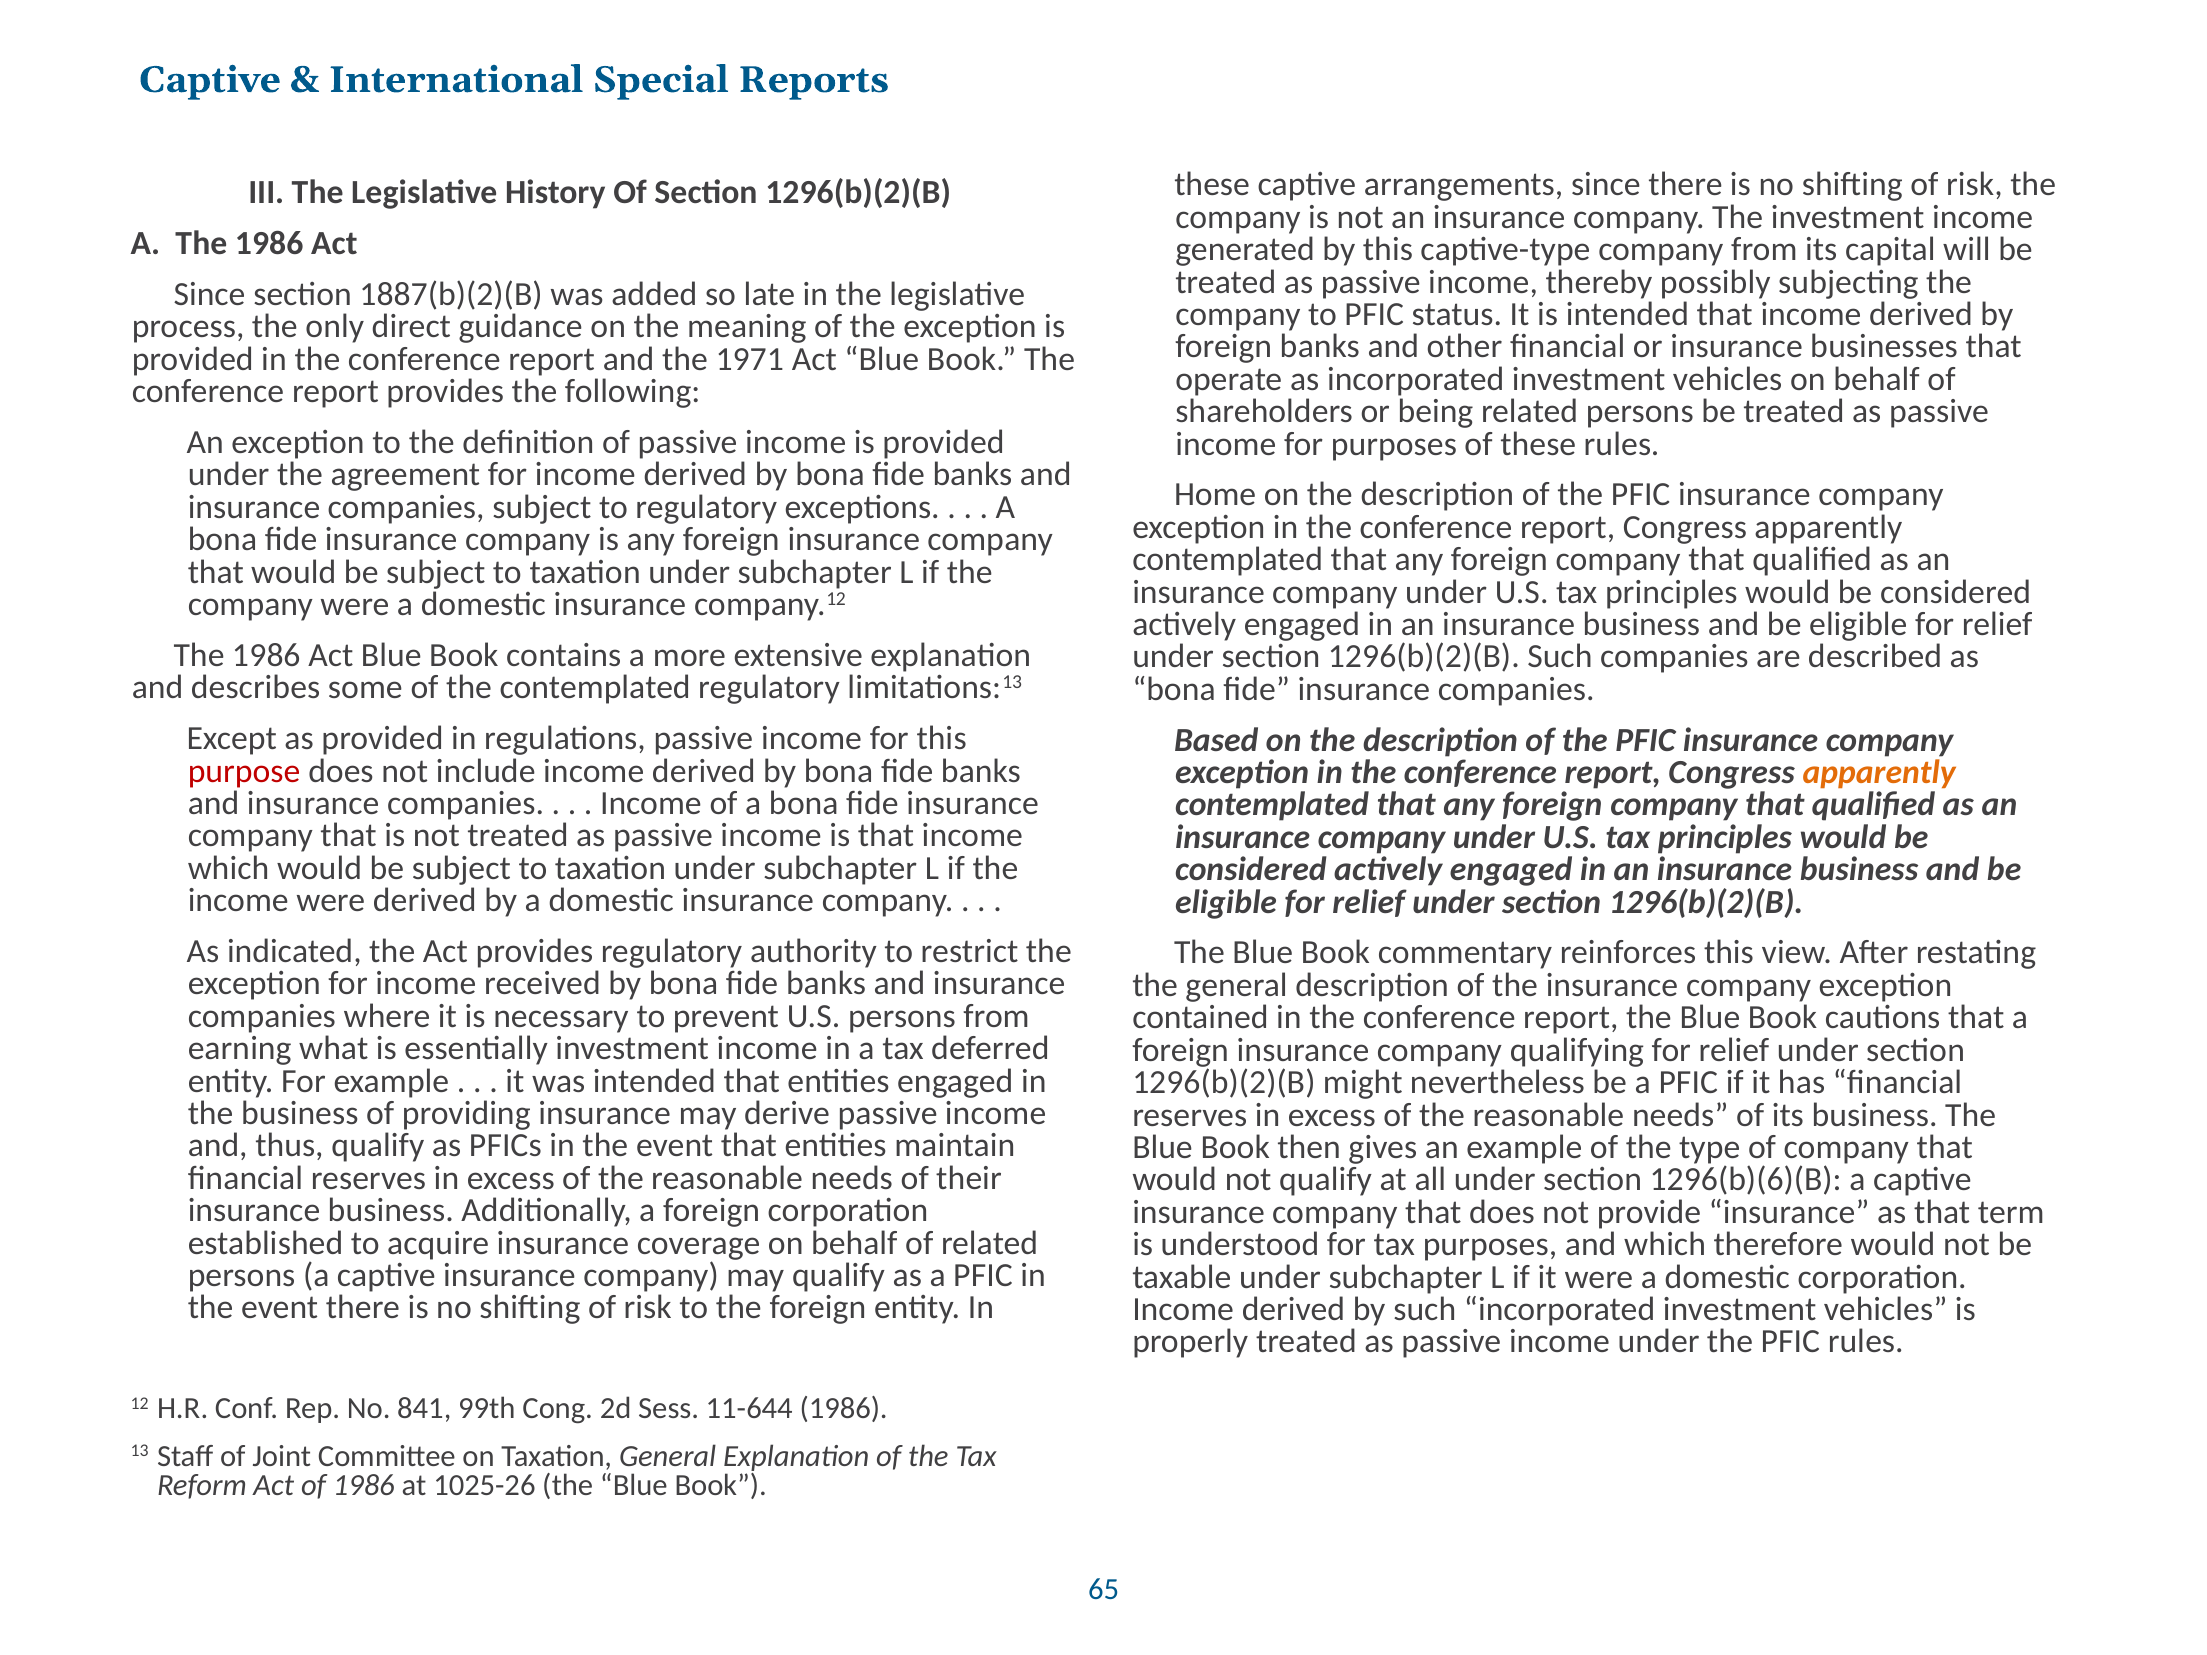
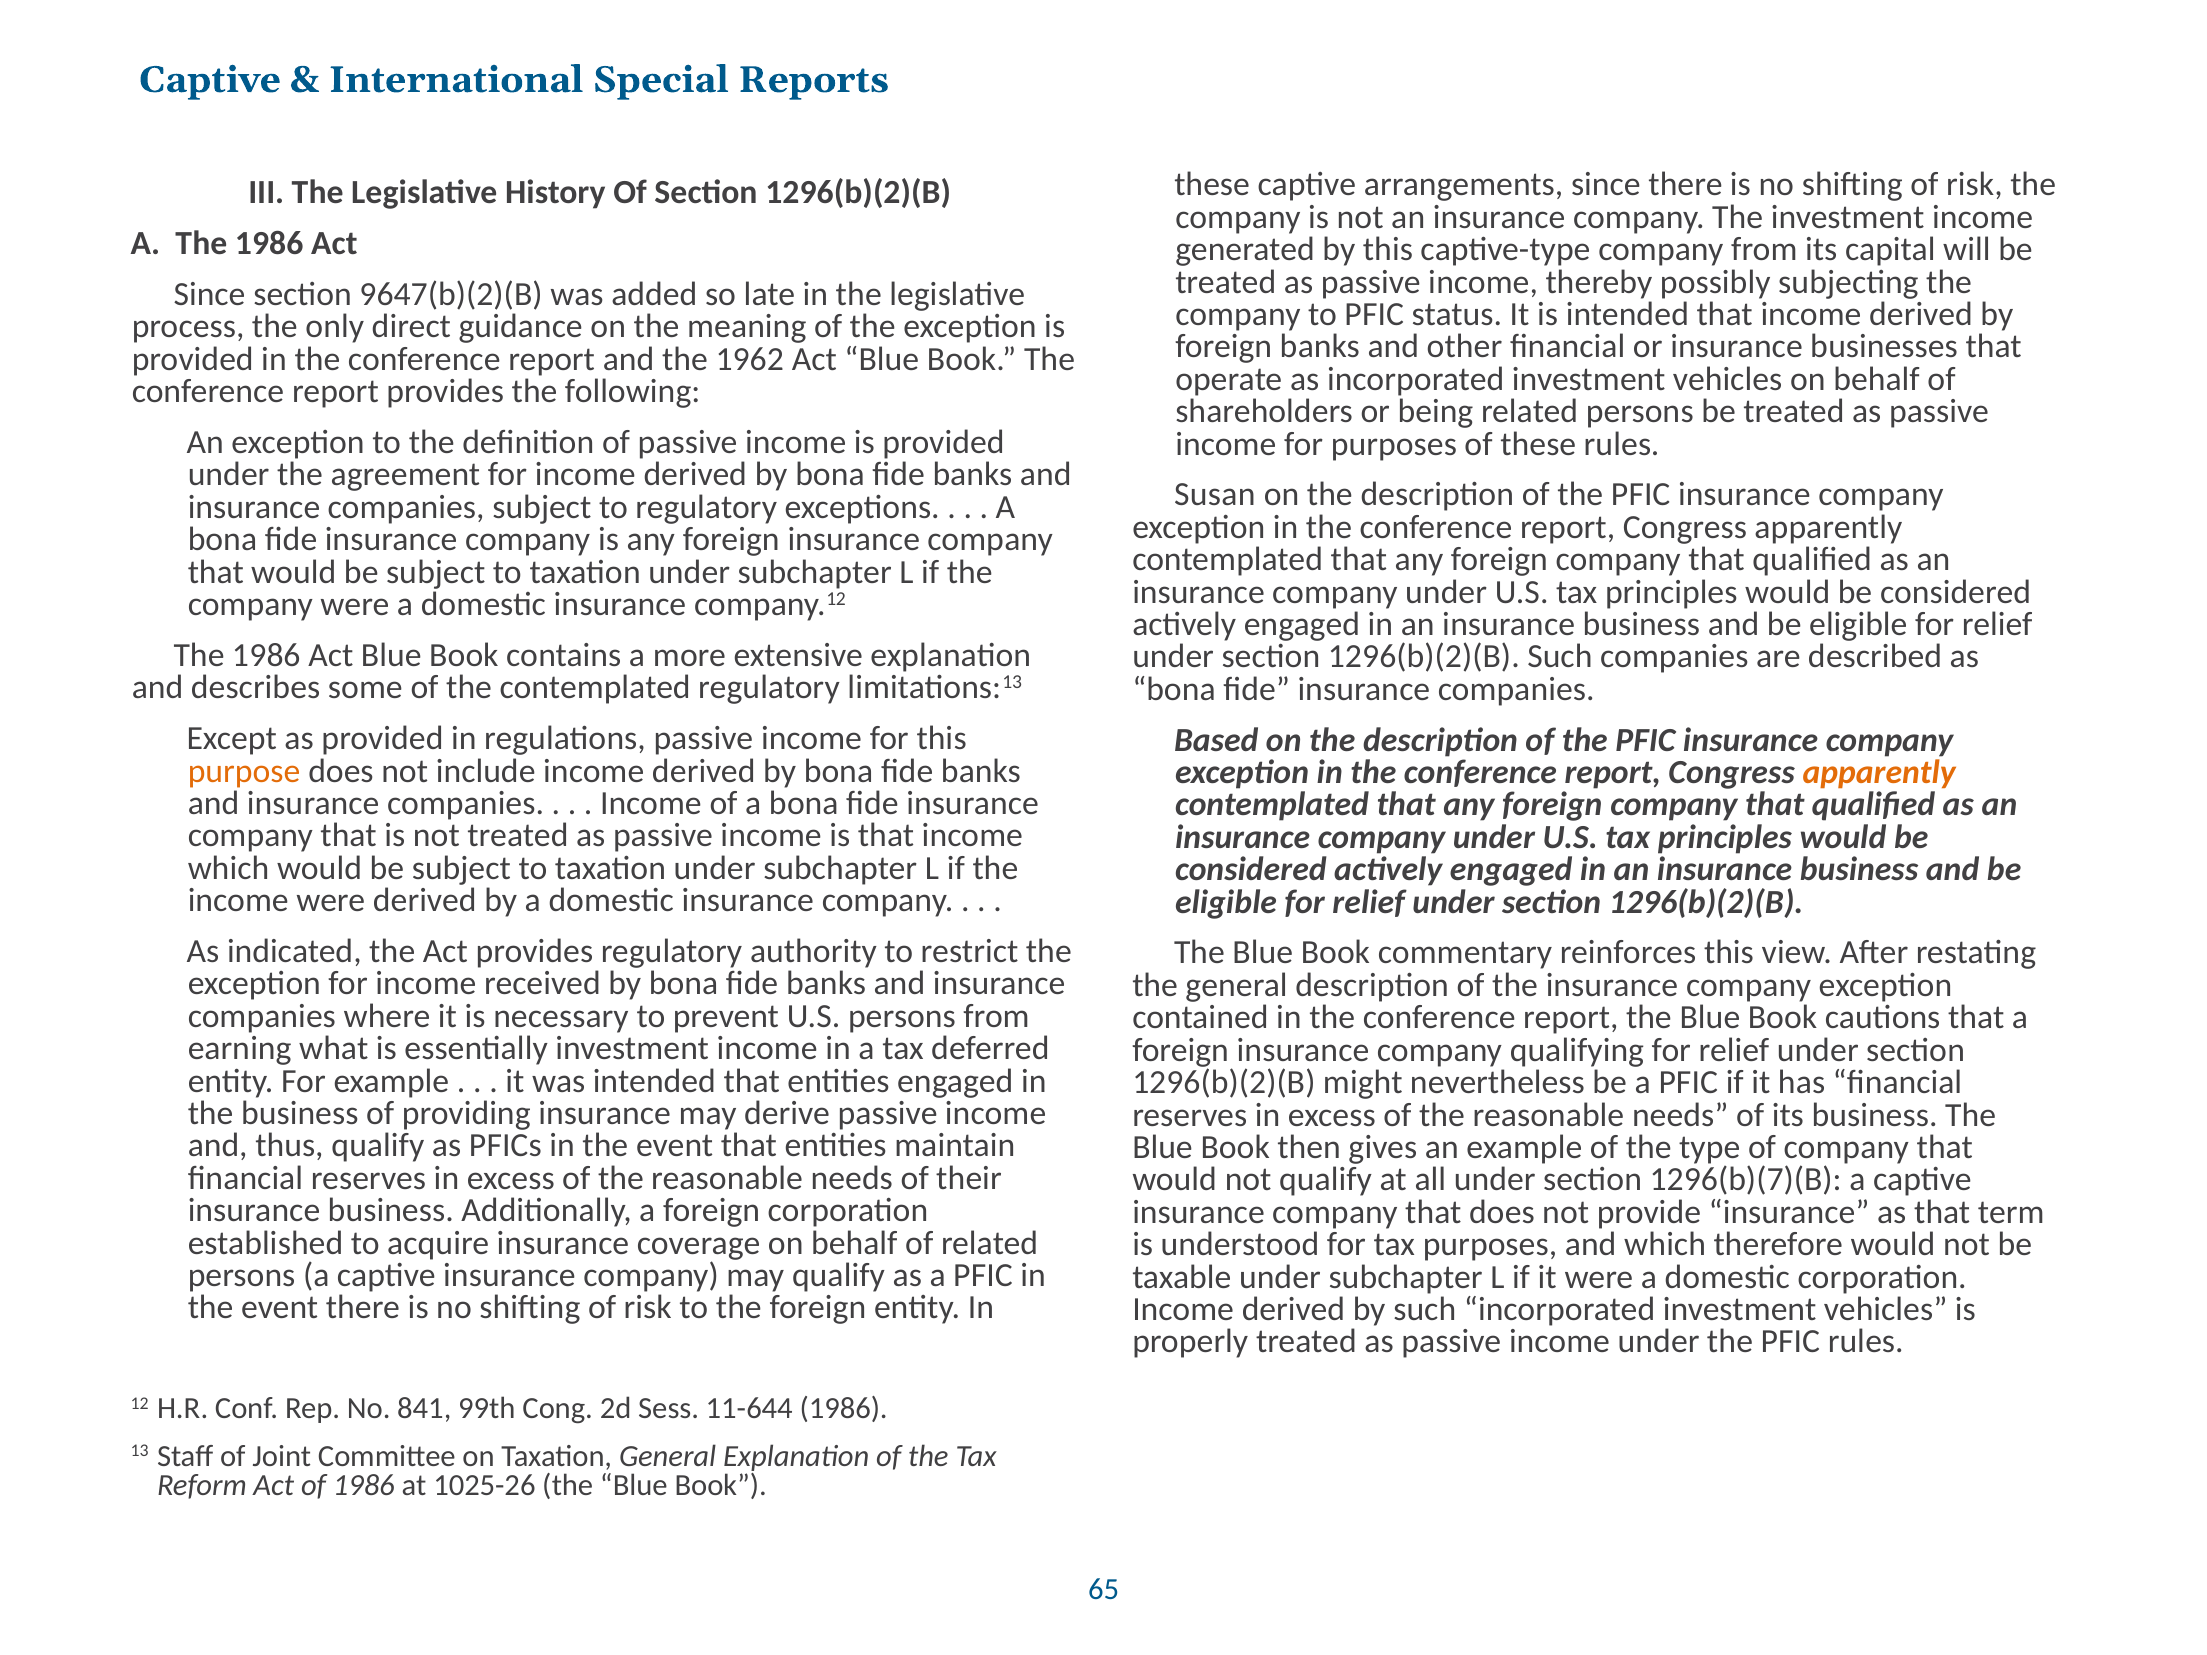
1887(b)(2)(B: 1887(b)(2)(B -> 9647(b)(2)(B
1971: 1971 -> 1962
Home: Home -> Susan
purpose colour: red -> orange
1296(b)(6)(B: 1296(b)(6)(B -> 1296(b)(7)(B
